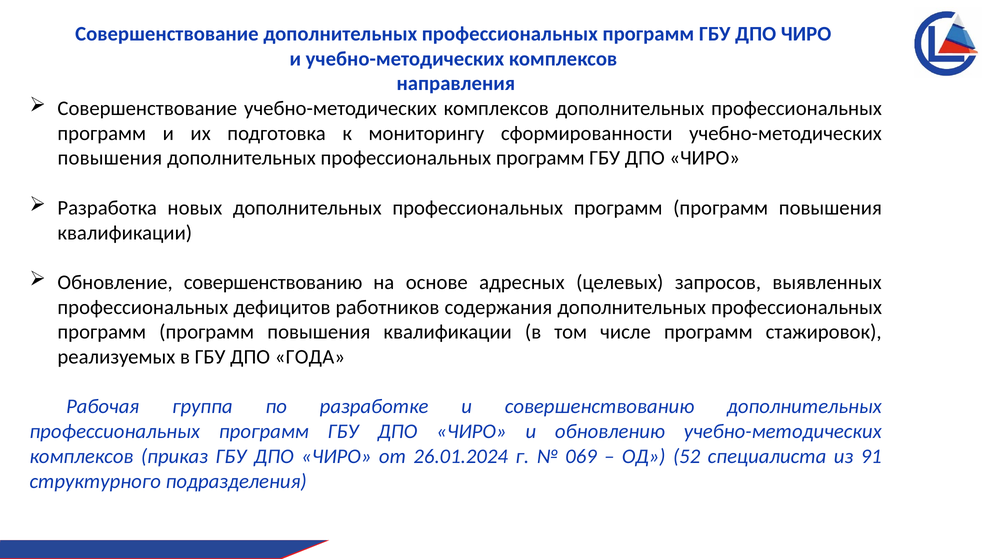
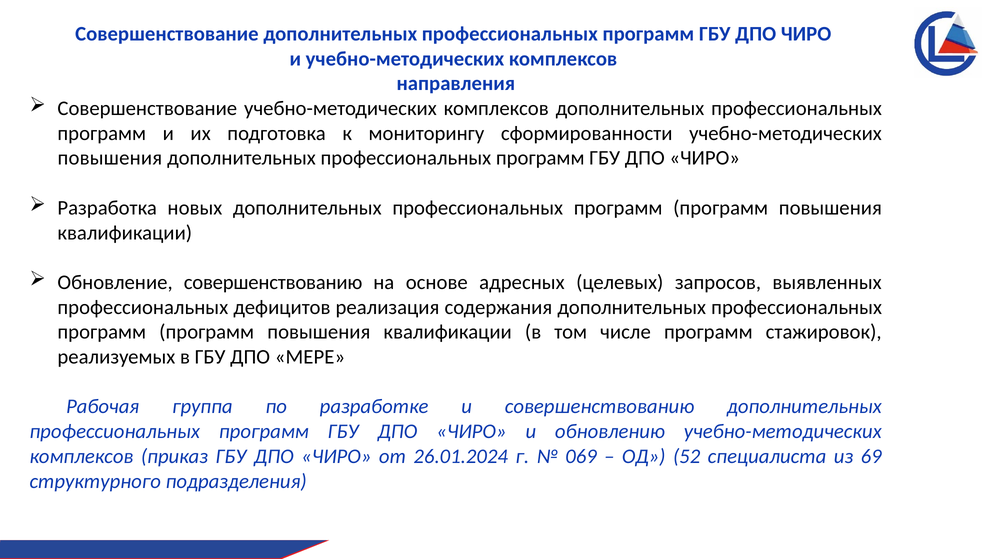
работников: работников -> реализация
ГОДА: ГОДА -> МЕРЕ
91: 91 -> 69
